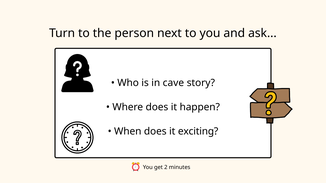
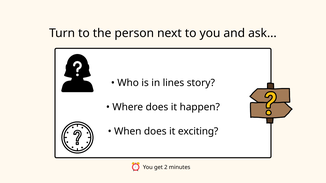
cave: cave -> lines
